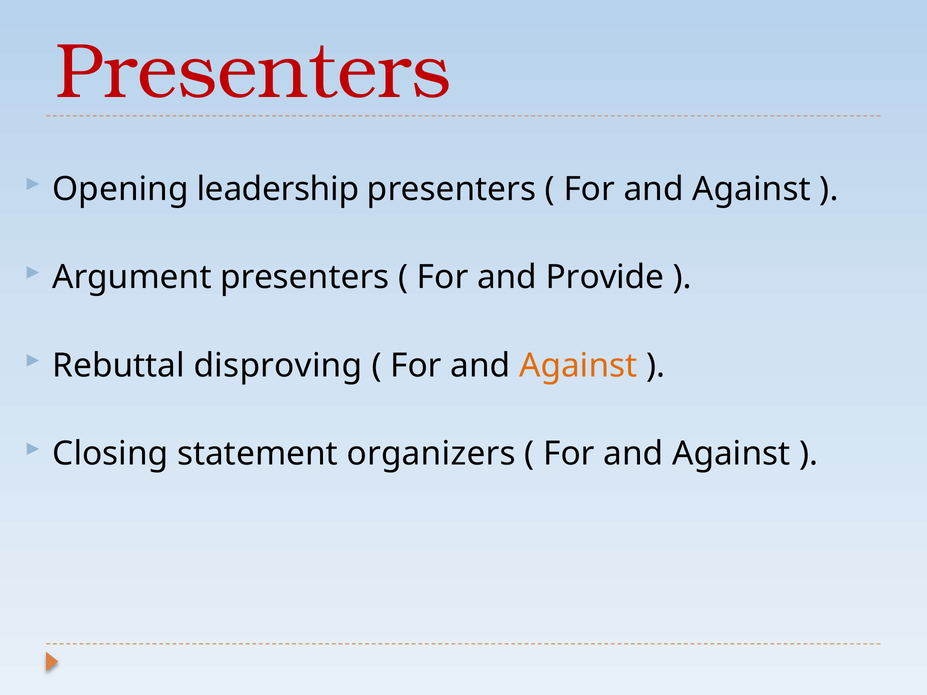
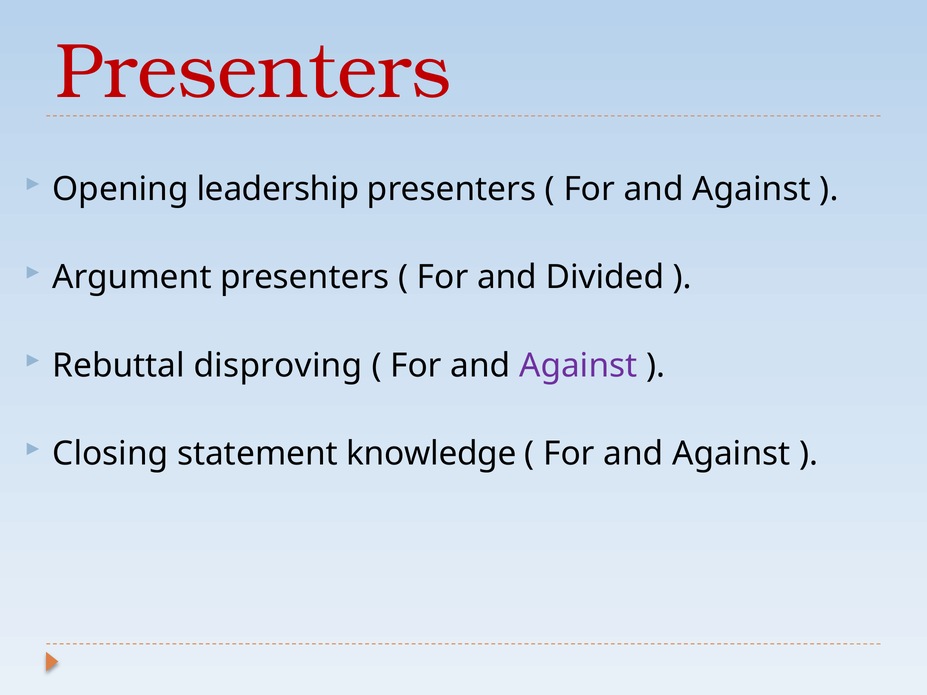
Provide: Provide -> Divided
Against at (578, 366) colour: orange -> purple
organizers: organizers -> knowledge
